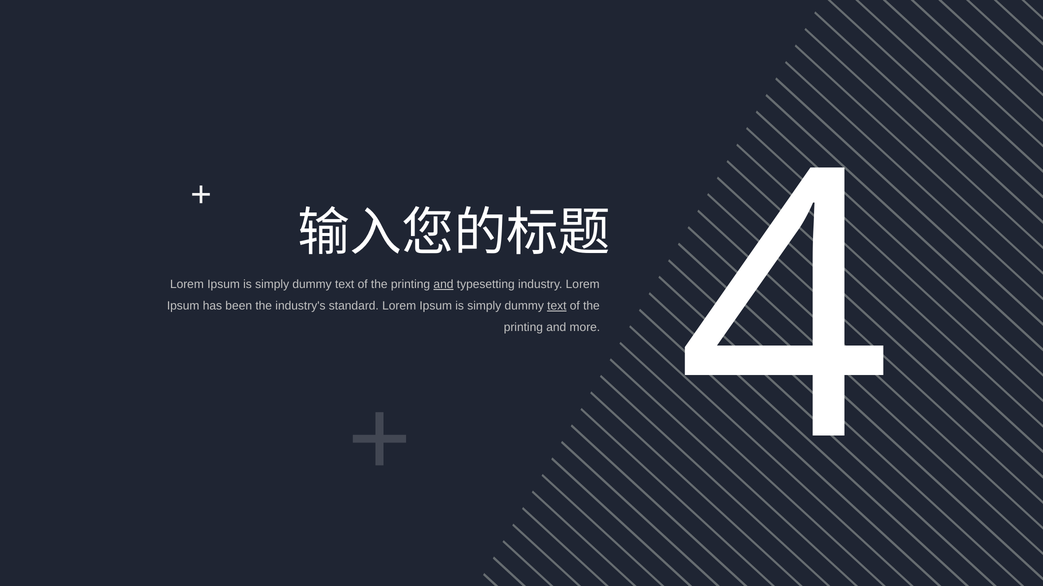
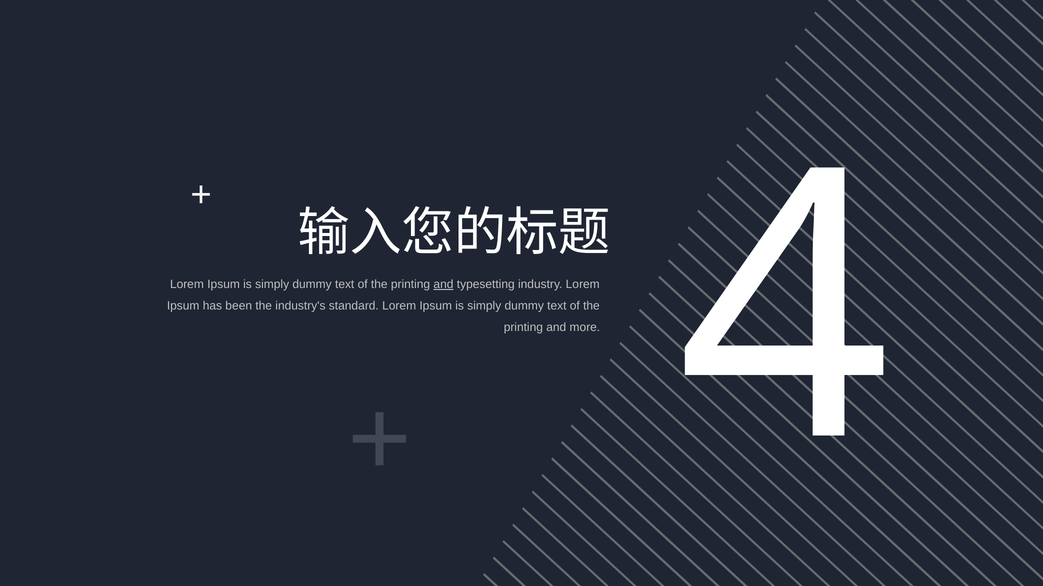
text at (557, 306) underline: present -> none
